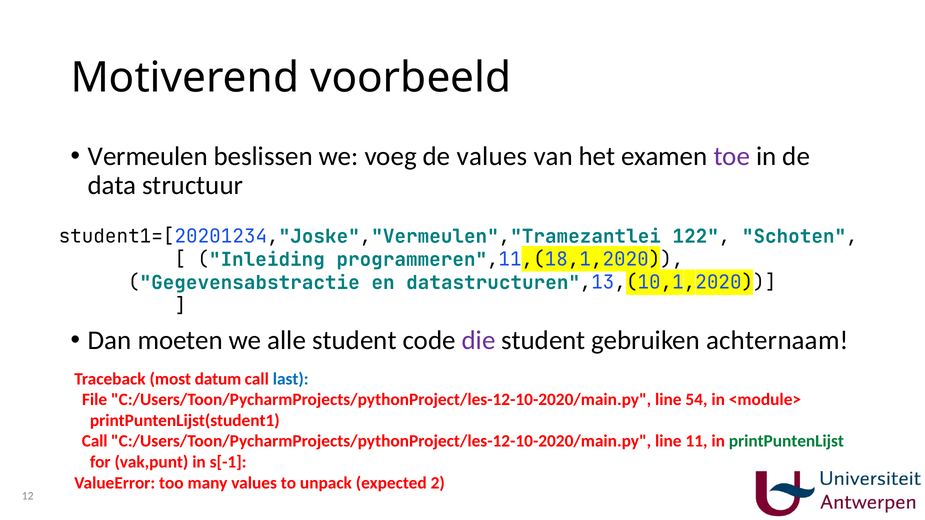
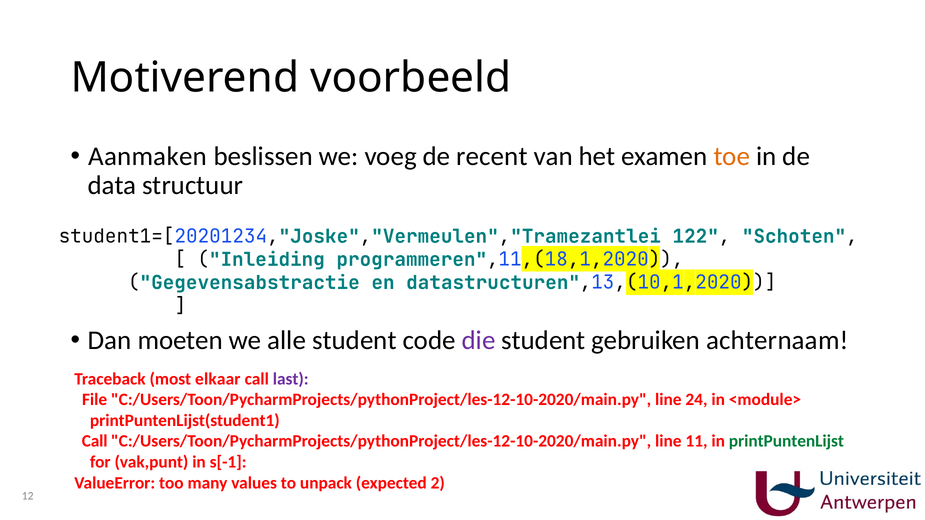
Vermeulen: Vermeulen -> Aanmaken
de values: values -> recent
toe colour: purple -> orange
datum: datum -> elkaar
last colour: blue -> purple
54: 54 -> 24
